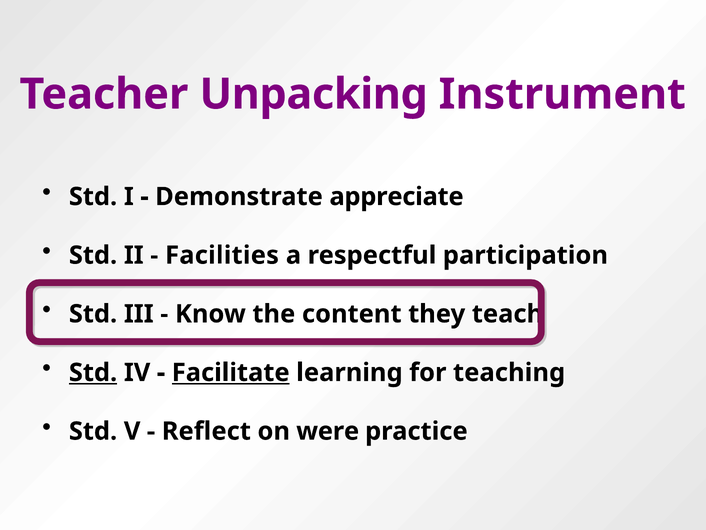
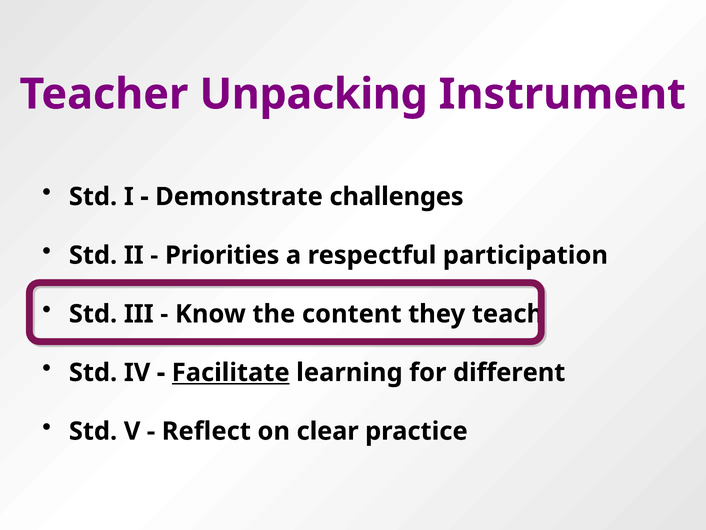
appreciate: appreciate -> challenges
Facilities: Facilities -> Priorities
Std at (93, 372) underline: present -> none
teaching: teaching -> different
were: were -> clear
